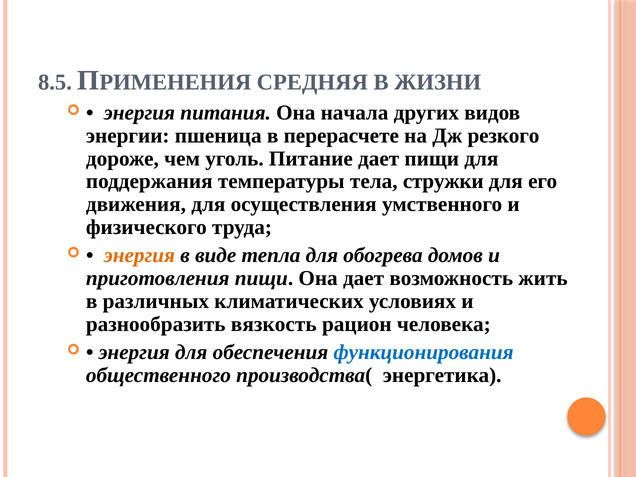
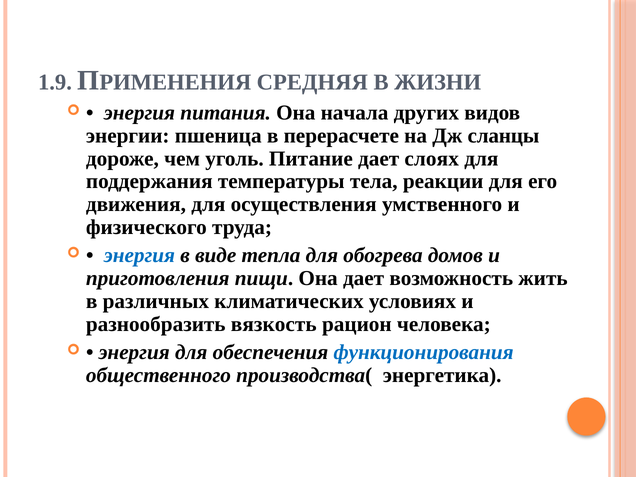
8.5: 8.5 -> 1.9
резкого: резкого -> сланцы
дает пищи: пищи -> слоях
стружки: стружки -> реакции
энергия at (140, 255) colour: orange -> blue
